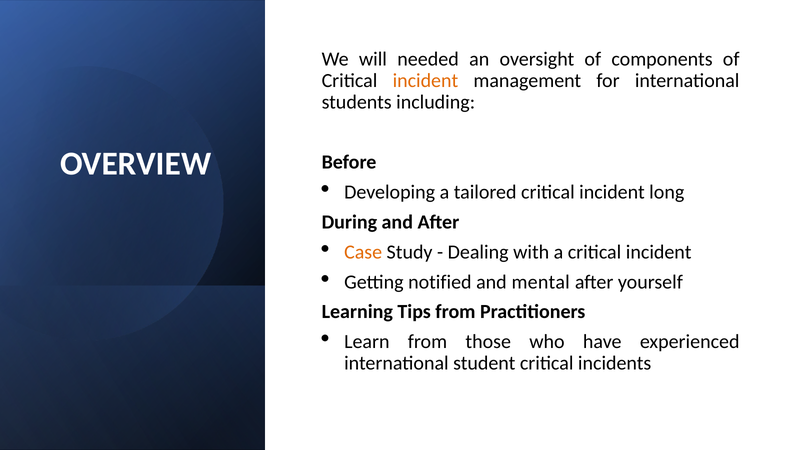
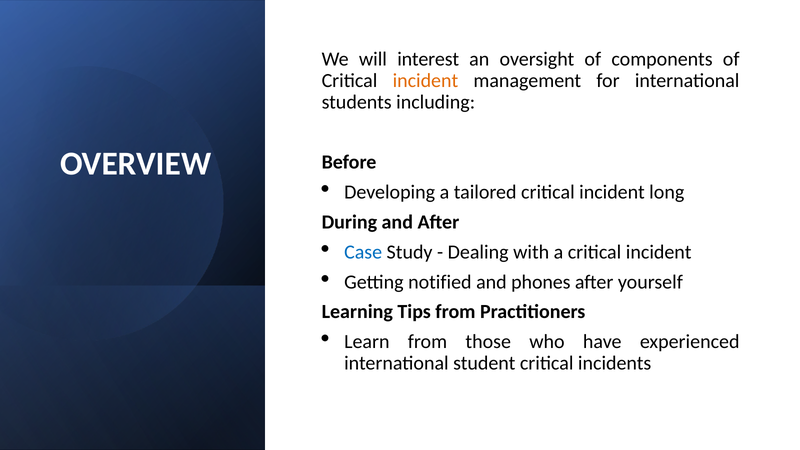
needed: needed -> interest
Case colour: orange -> blue
mental: mental -> phones
